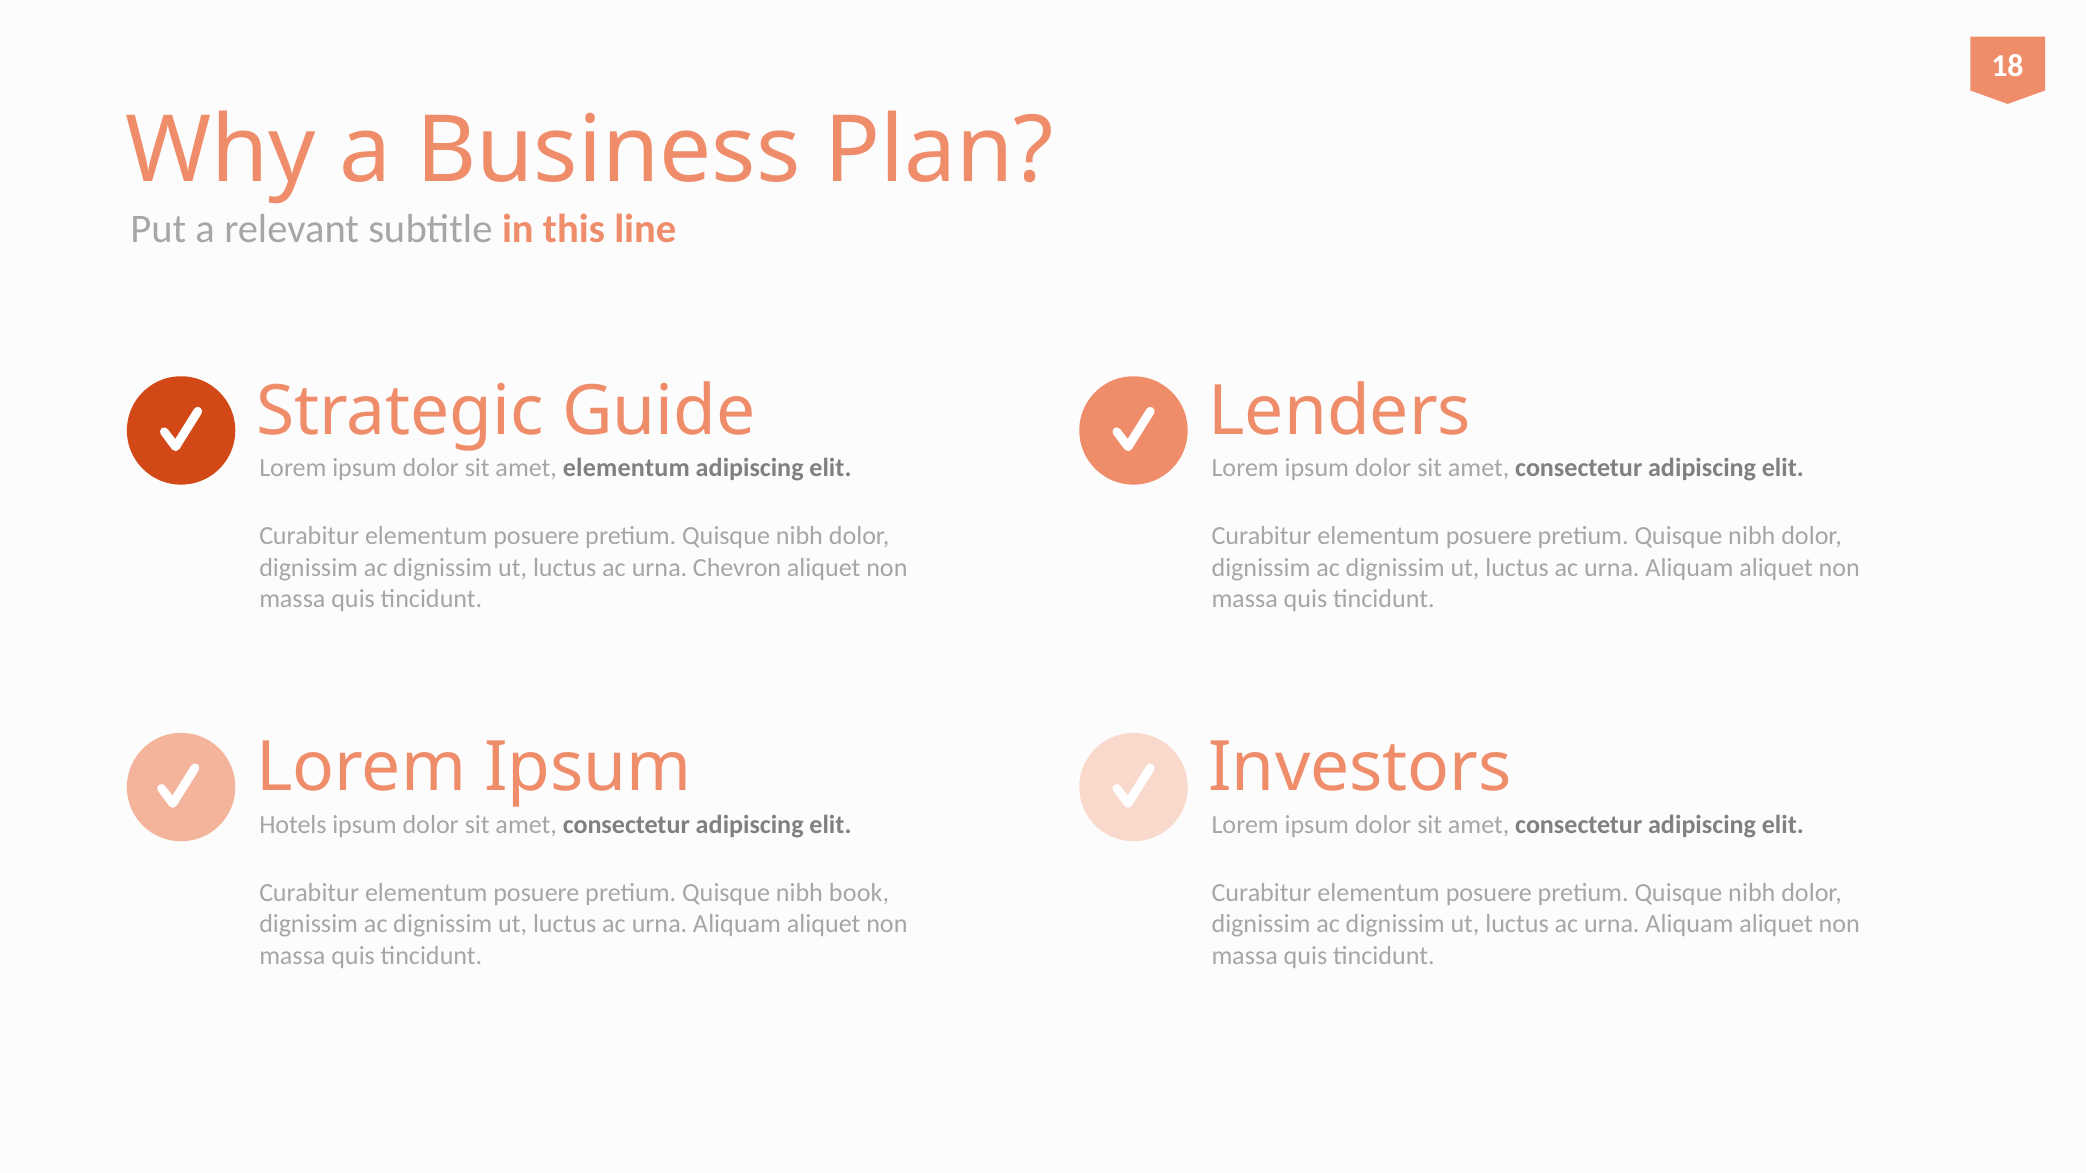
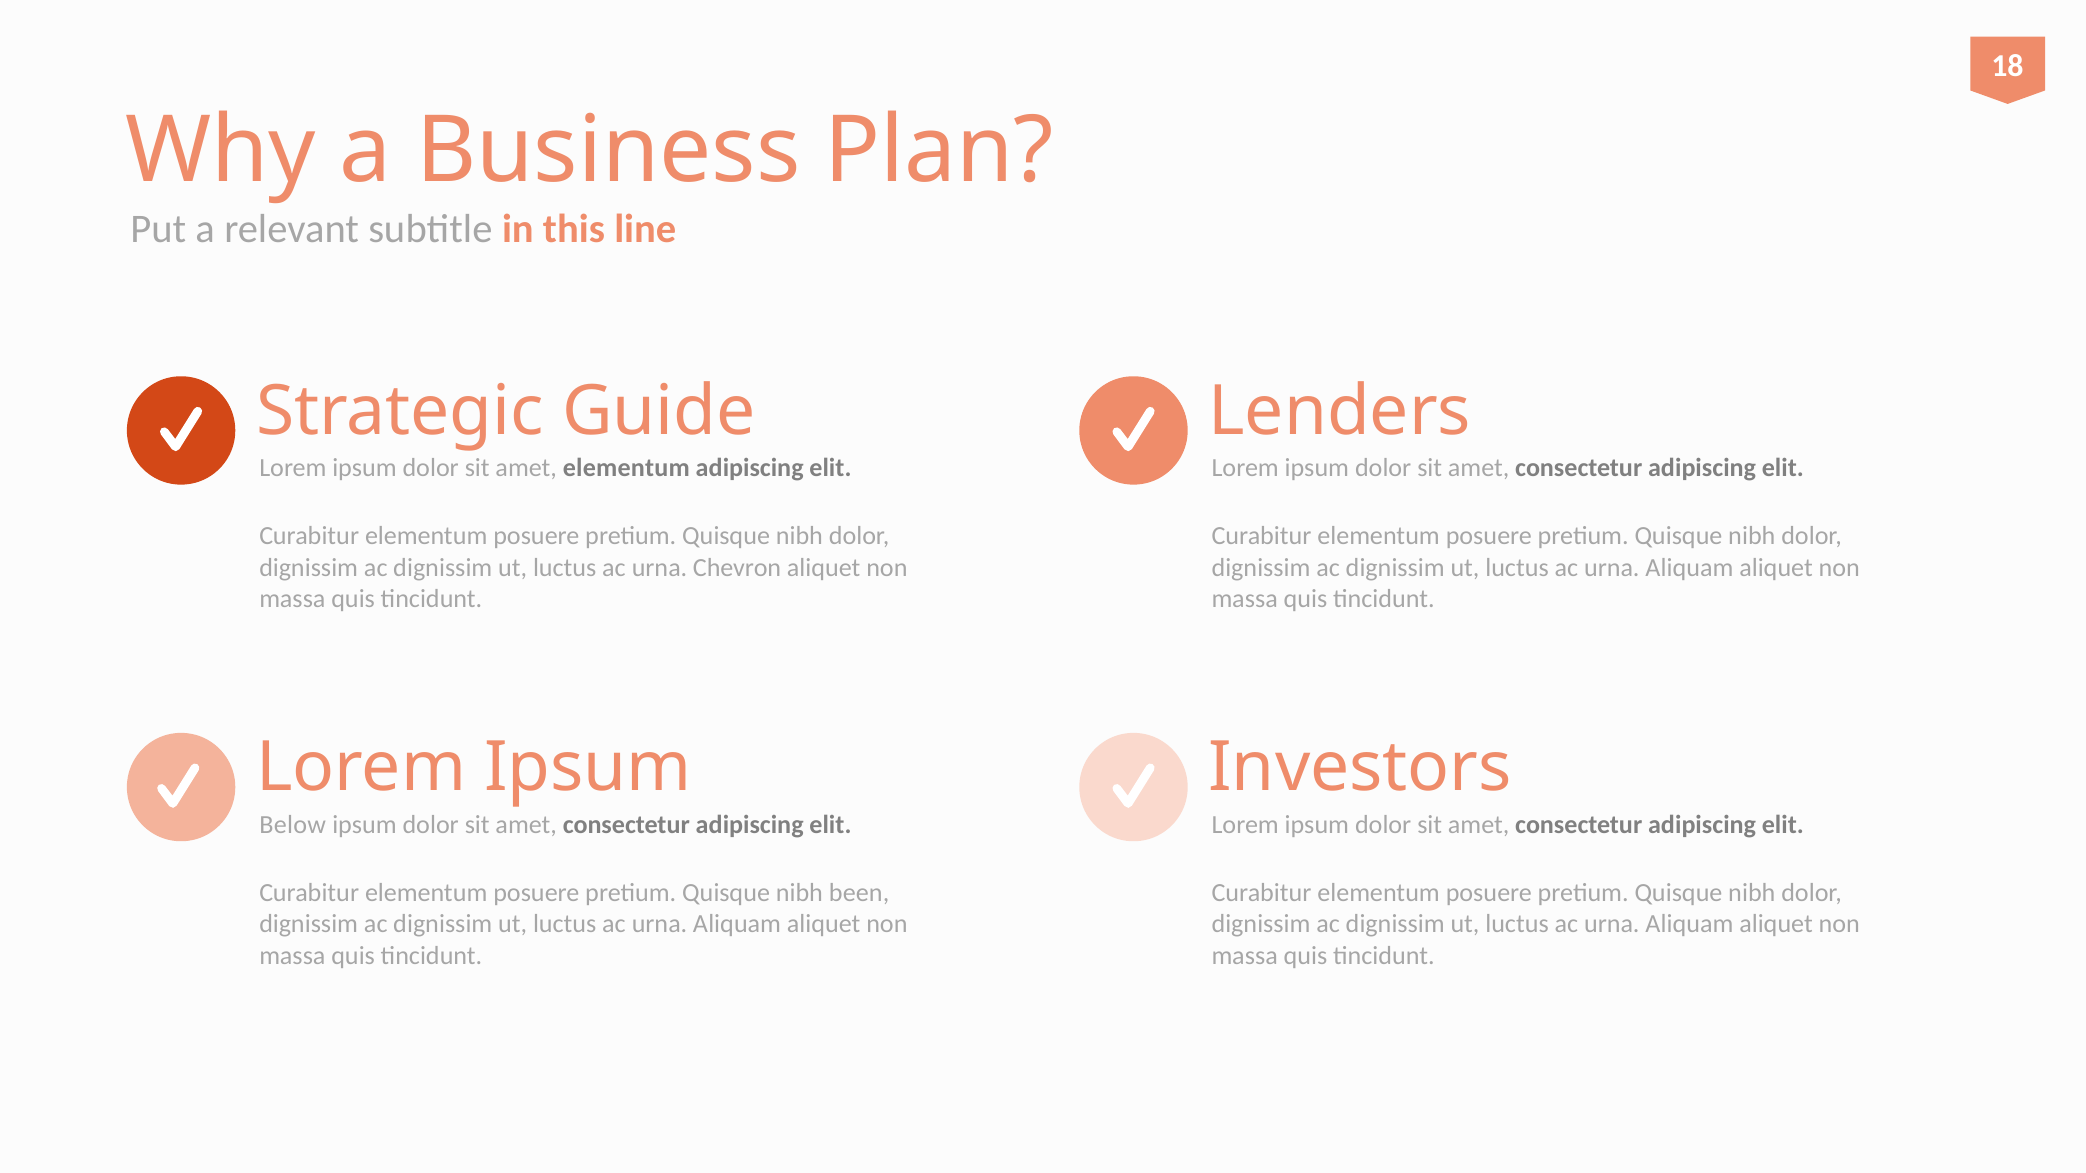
Hotels: Hotels -> Below
book: book -> been
